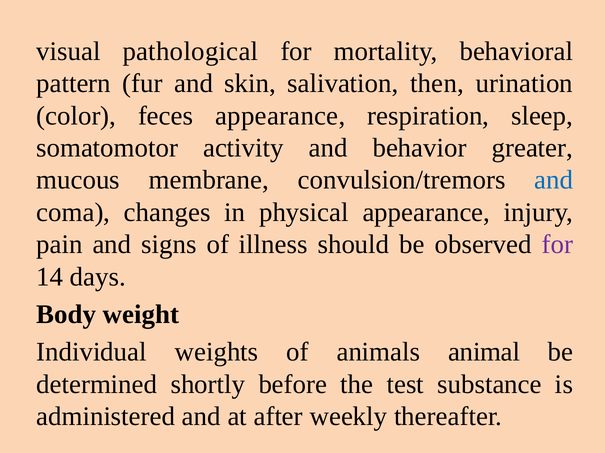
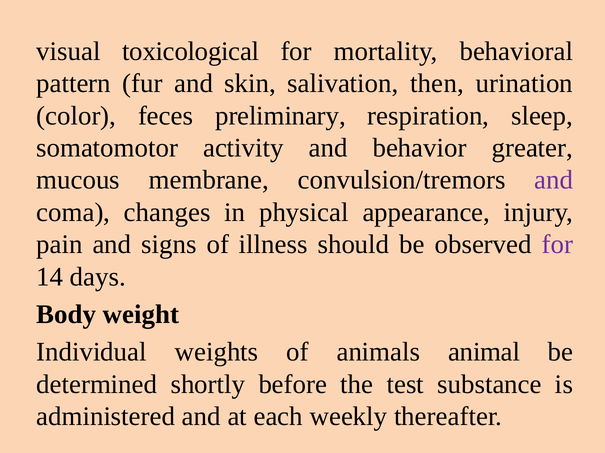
pathological: pathological -> toxicological
feces appearance: appearance -> preliminary
and at (554, 180) colour: blue -> purple
after: after -> each
